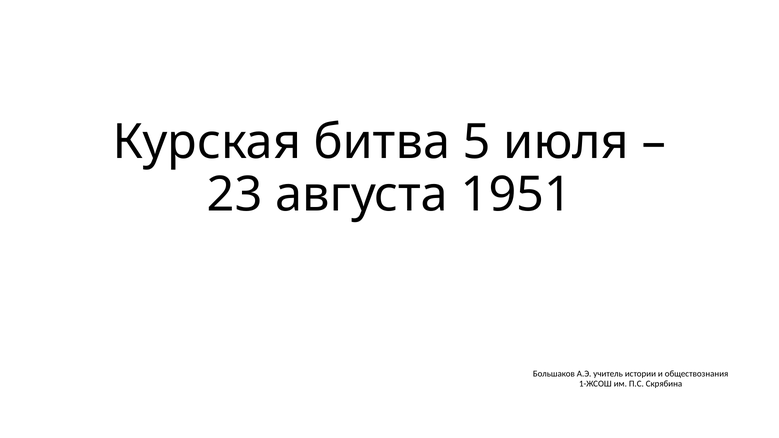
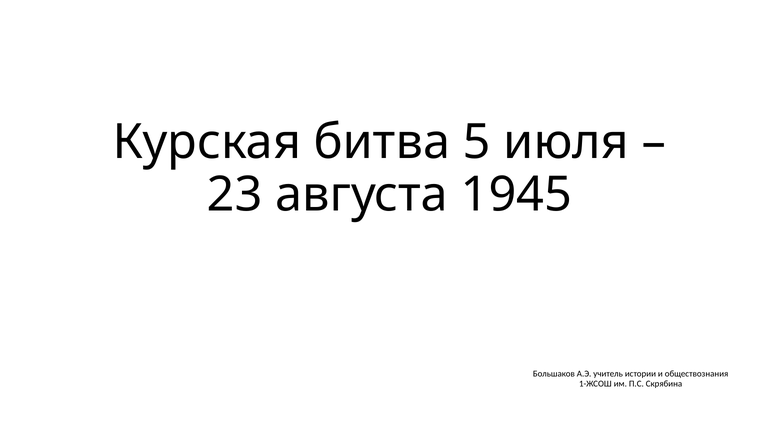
1951: 1951 -> 1945
